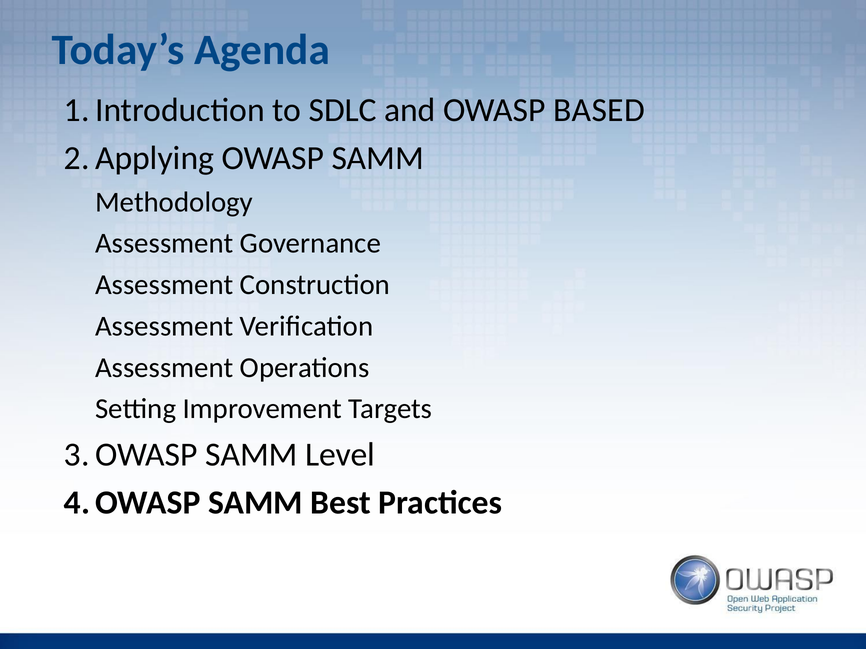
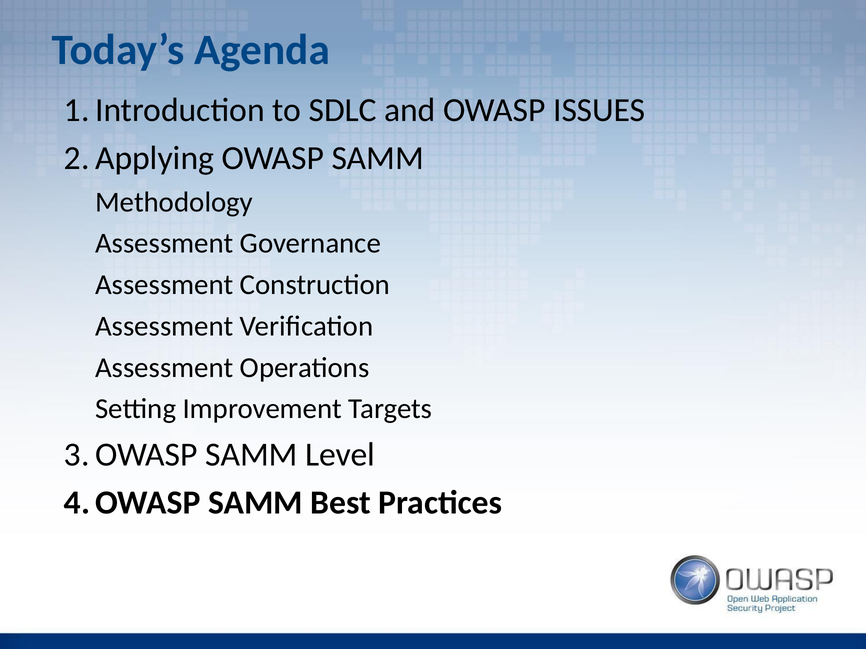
BASED: BASED -> ISSUES
